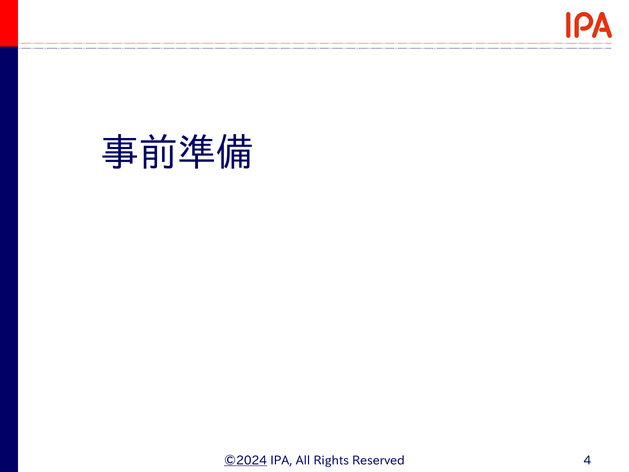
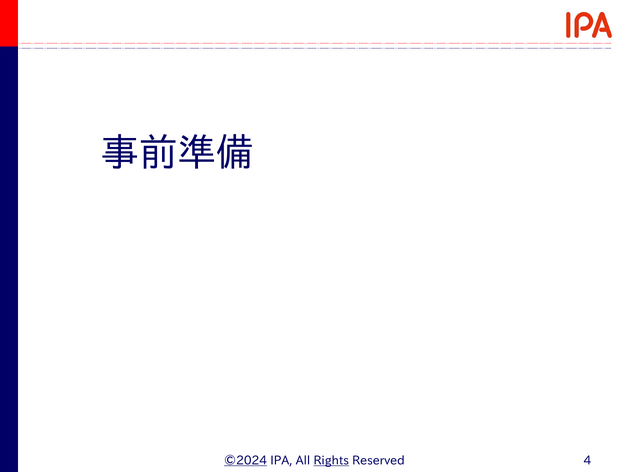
Rights underline: none -> present
